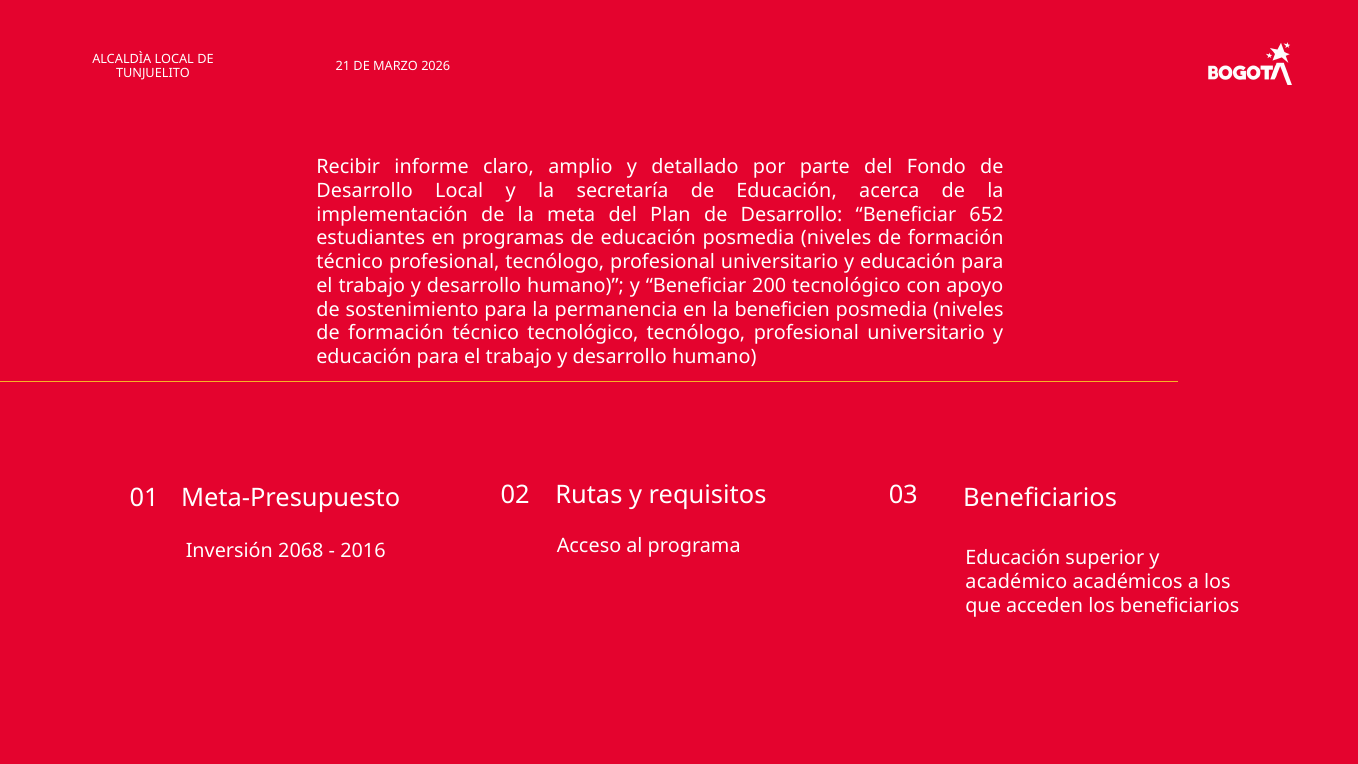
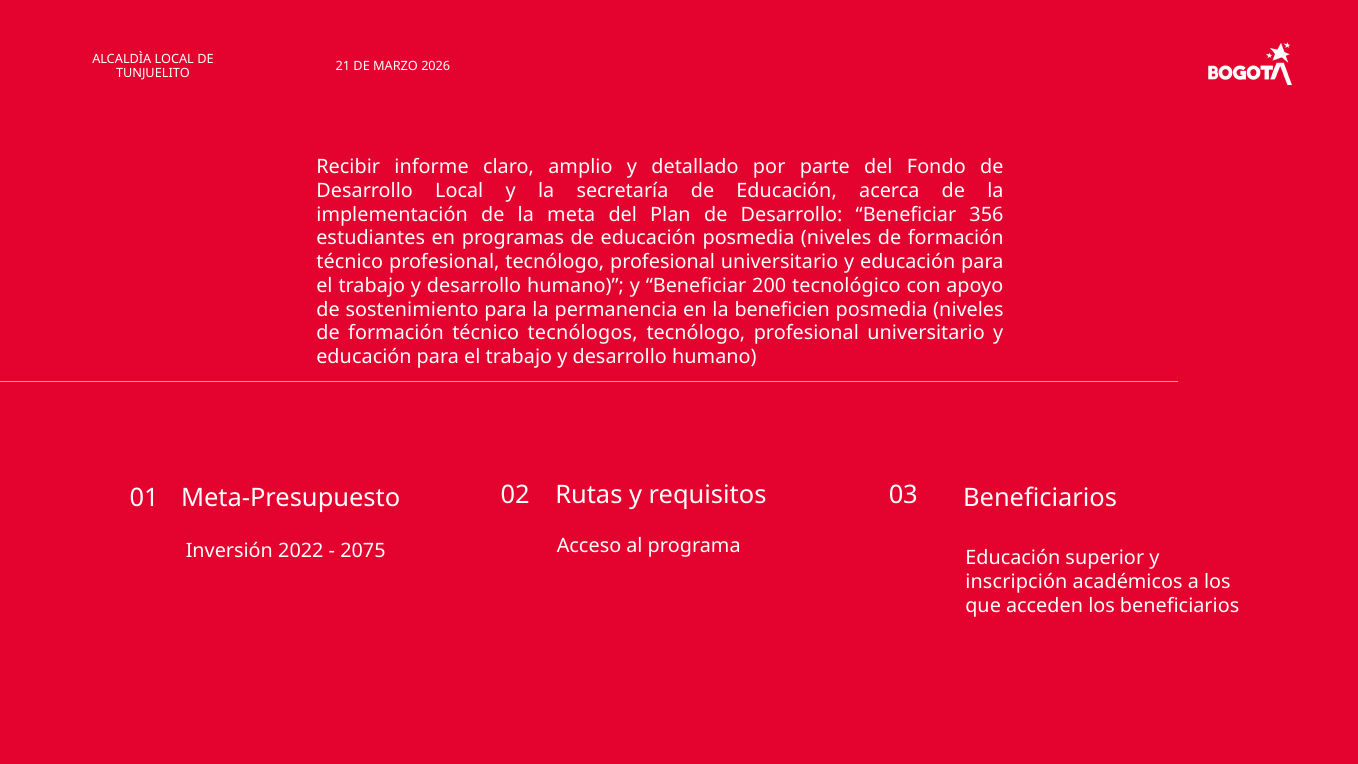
652: 652 -> 356
técnico tecnológico: tecnológico -> tecnólogos
2068: 2068 -> 2022
2016: 2016 -> 2075
académico: académico -> inscripción
